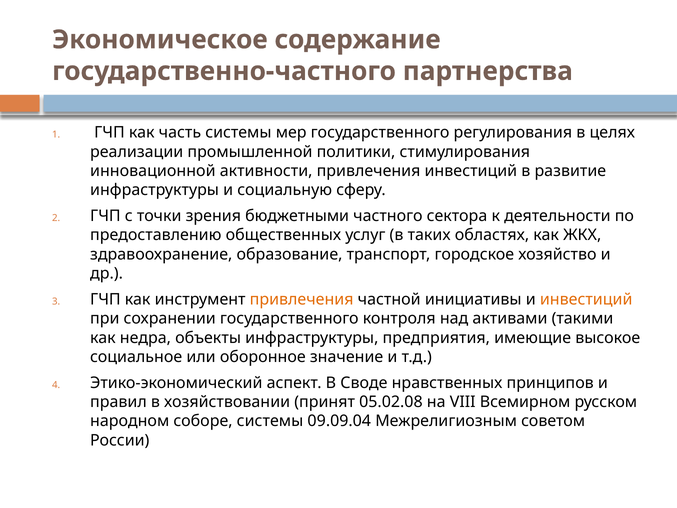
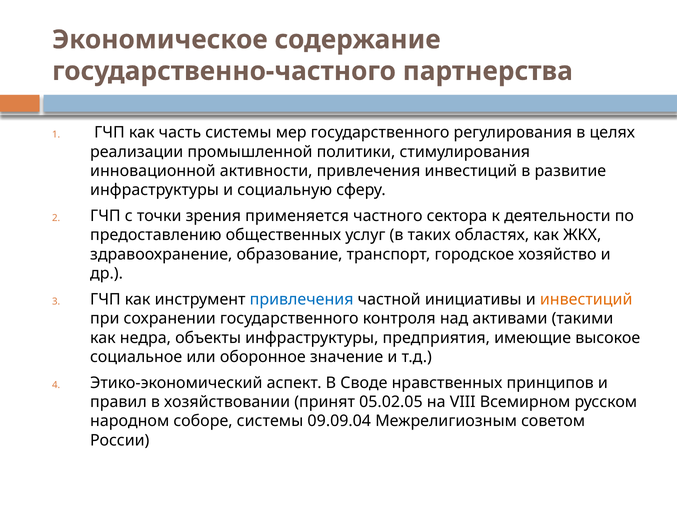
бюджетными: бюджетными -> применяется
привлечения at (302, 299) colour: orange -> blue
05.02.08: 05.02.08 -> 05.02.05
